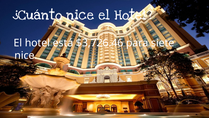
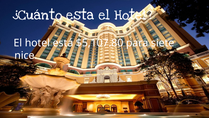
¿Cuánto nice: nice -> esta
$3,726.46: $3,726.46 -> $5,107.80
